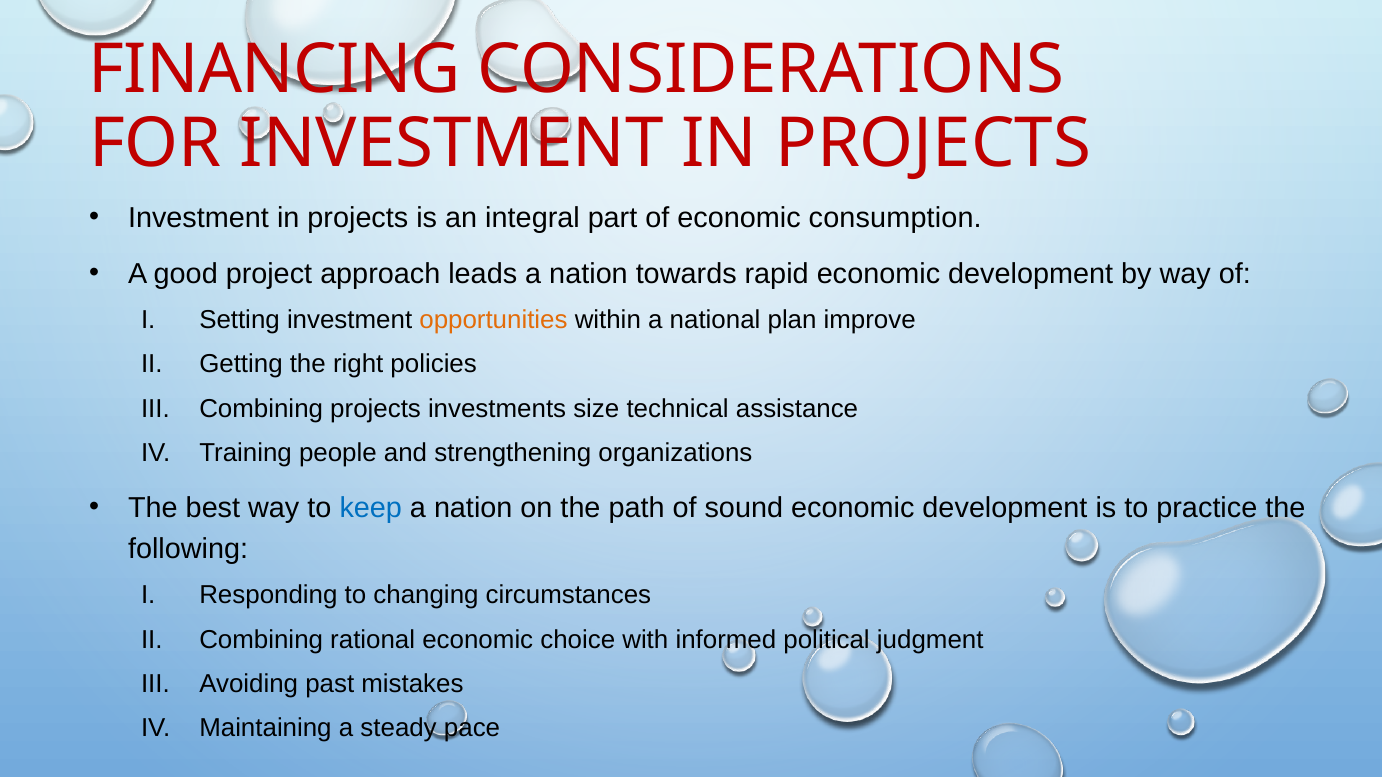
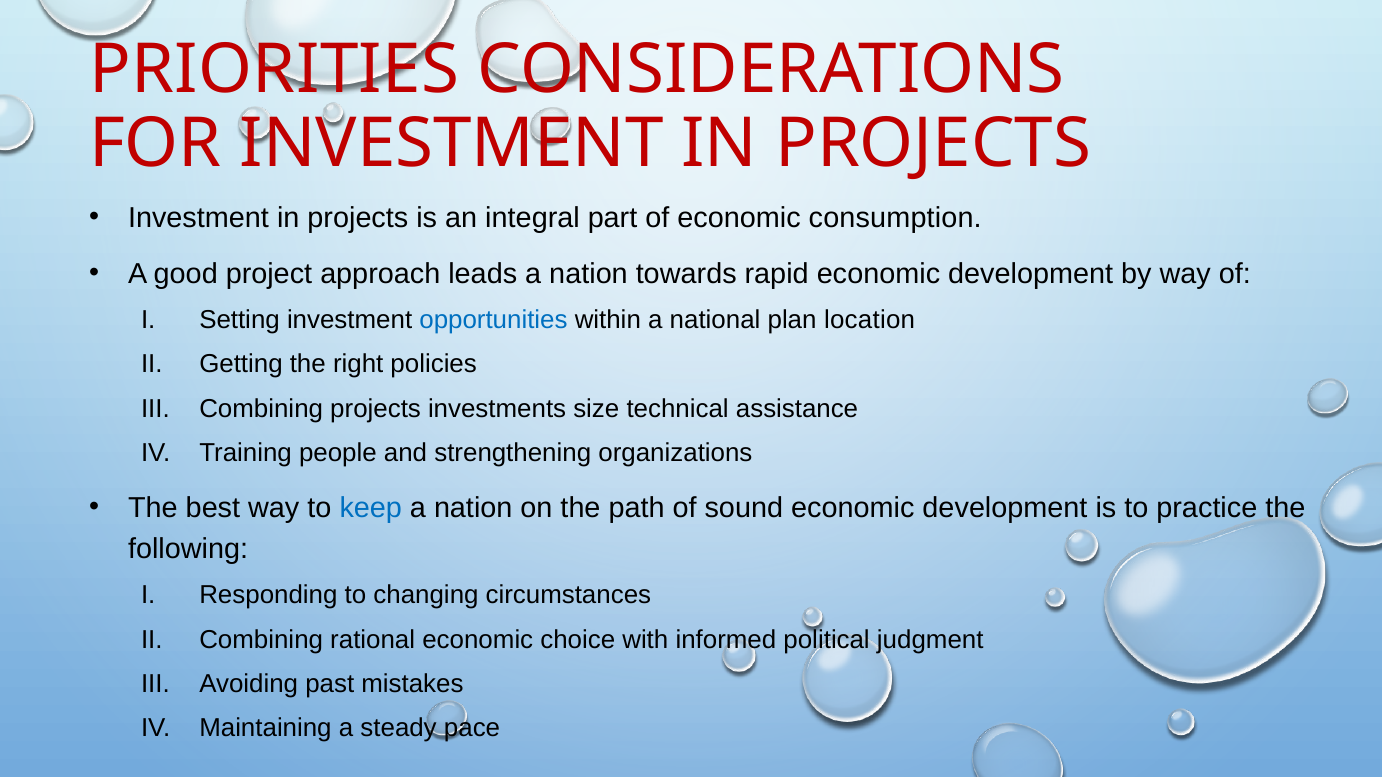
FINANCING: FINANCING -> PRIORITIES
opportunities colour: orange -> blue
improve: improve -> location
